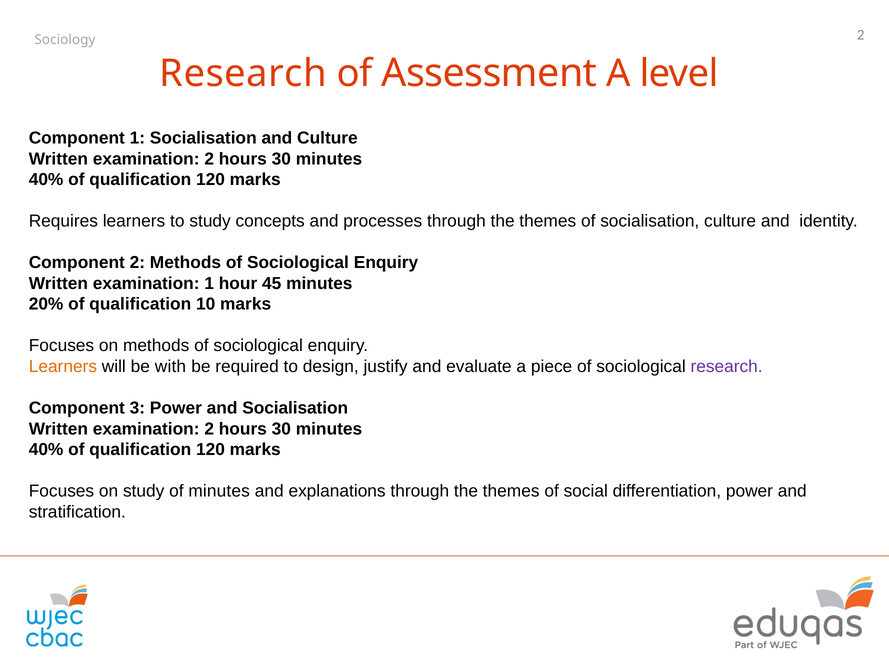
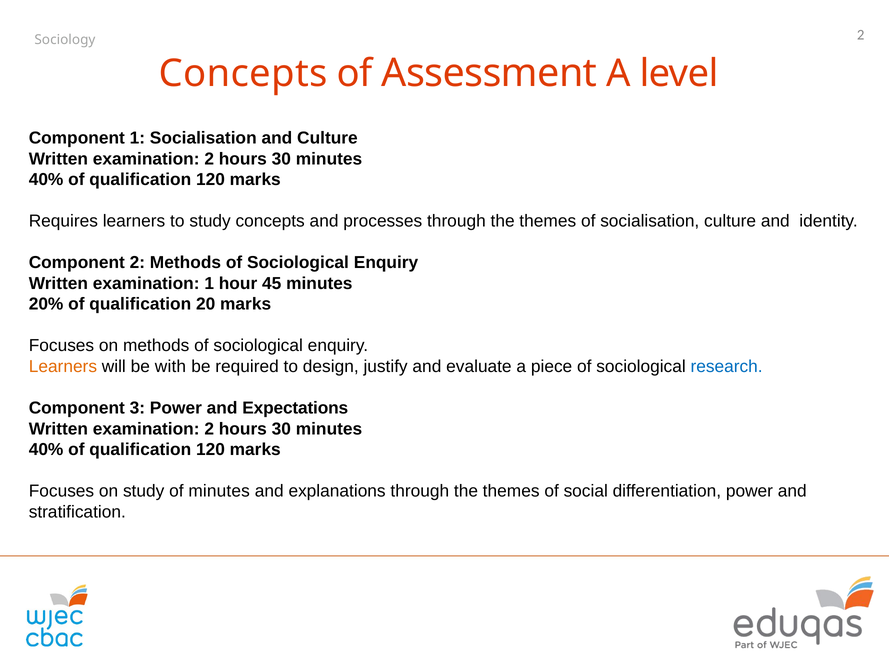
Research at (243, 74): Research -> Concepts
10: 10 -> 20
research at (727, 366) colour: purple -> blue
and Socialisation: Socialisation -> Expectations
